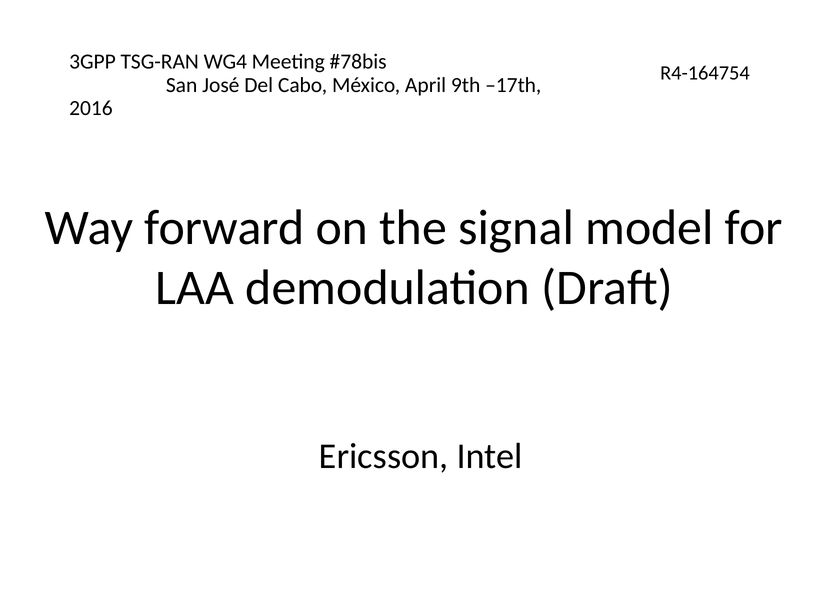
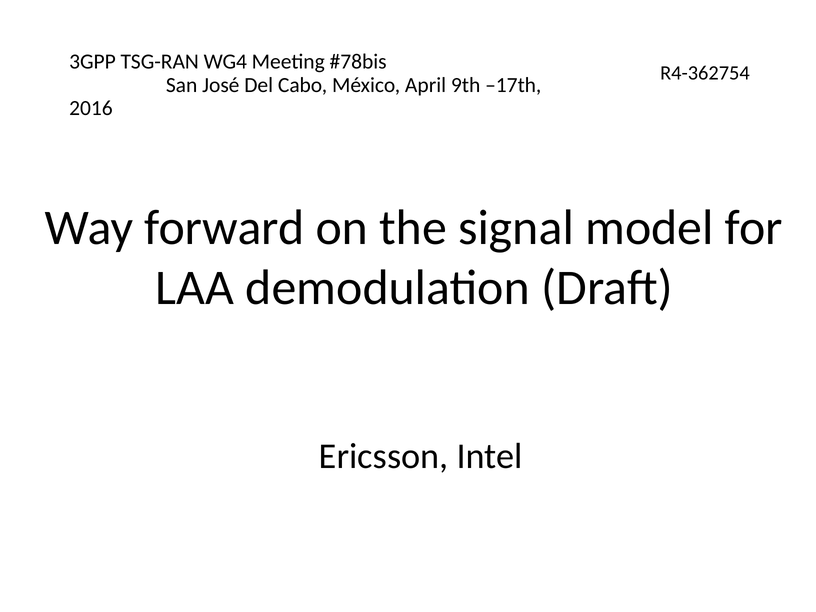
R4-164754: R4-164754 -> R4-362754
